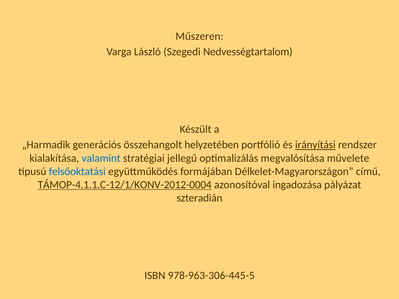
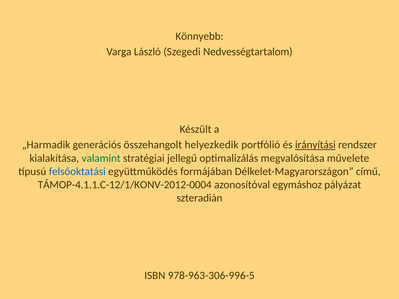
Műszeren: Műszeren -> Könnyebb
helyzetében: helyzetében -> helyezkedik
valamint colour: blue -> green
TÁMOP-4.1.1.C-12/1/KONV-2012-0004 underline: present -> none
ingadozása: ingadozása -> egymáshoz
978-963-306-445-5: 978-963-306-445-5 -> 978-963-306-996-5
